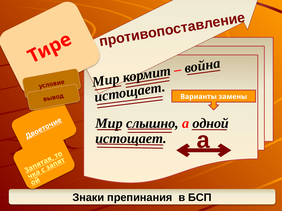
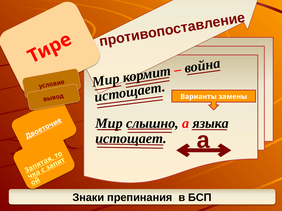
одной: одной -> языка
